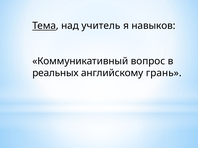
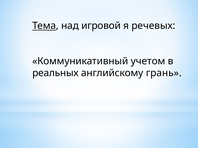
учитель: учитель -> игровой
навыков: навыков -> речевых
вопрос: вопрос -> учетом
